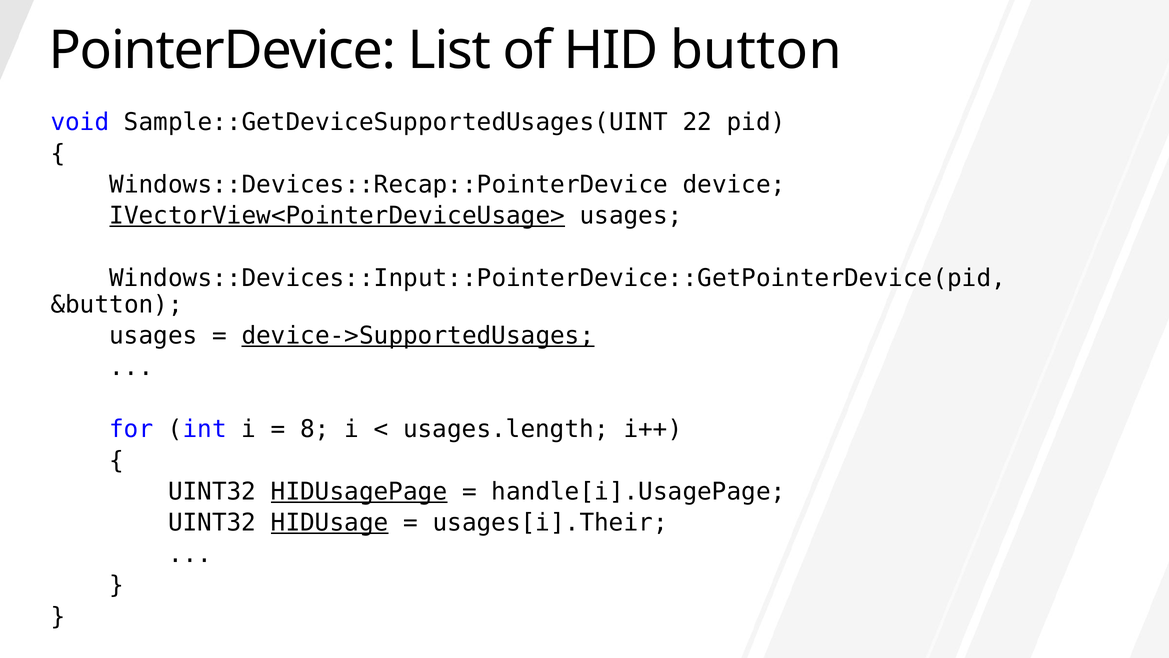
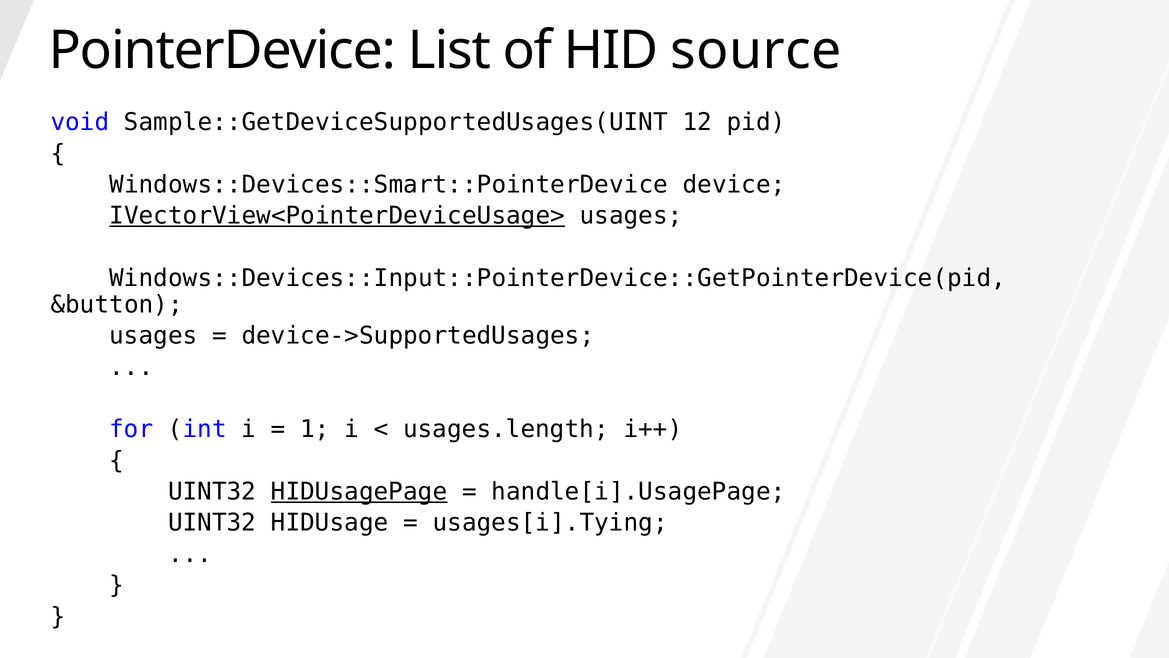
button: button -> source
22: 22 -> 12
Windows::Devices::Recap::PointerDevice: Windows::Devices::Recap::PointerDevice -> Windows::Devices::Smart::PointerDevice
device->SupportedUsages underline: present -> none
8: 8 -> 1
HIDUsage underline: present -> none
usages[i].Their: usages[i].Their -> usages[i].Tying
